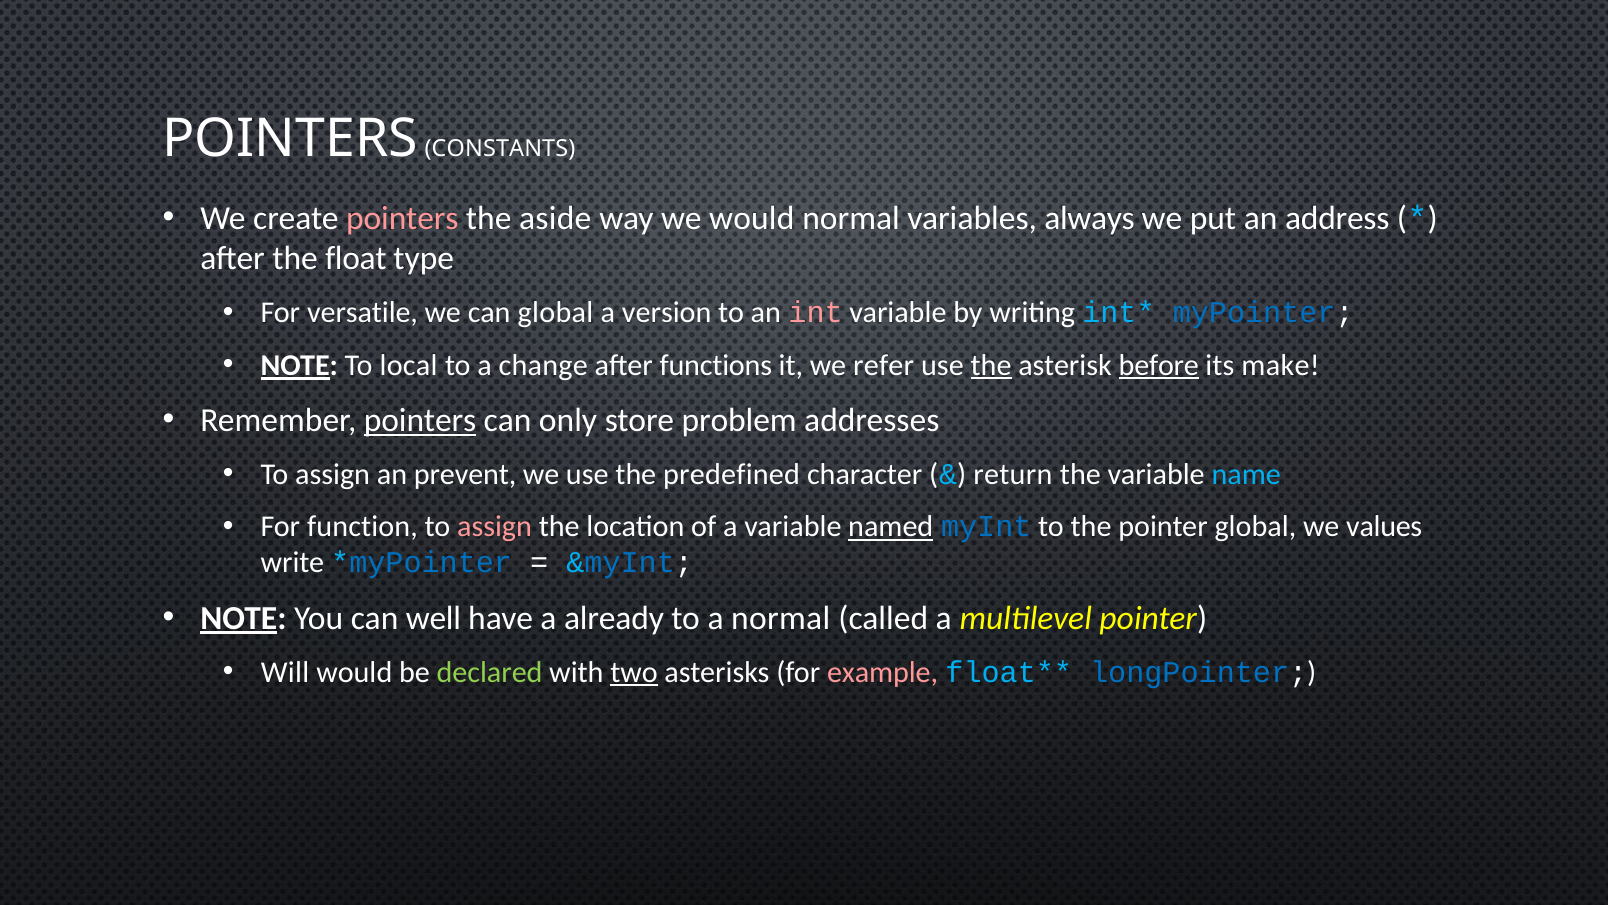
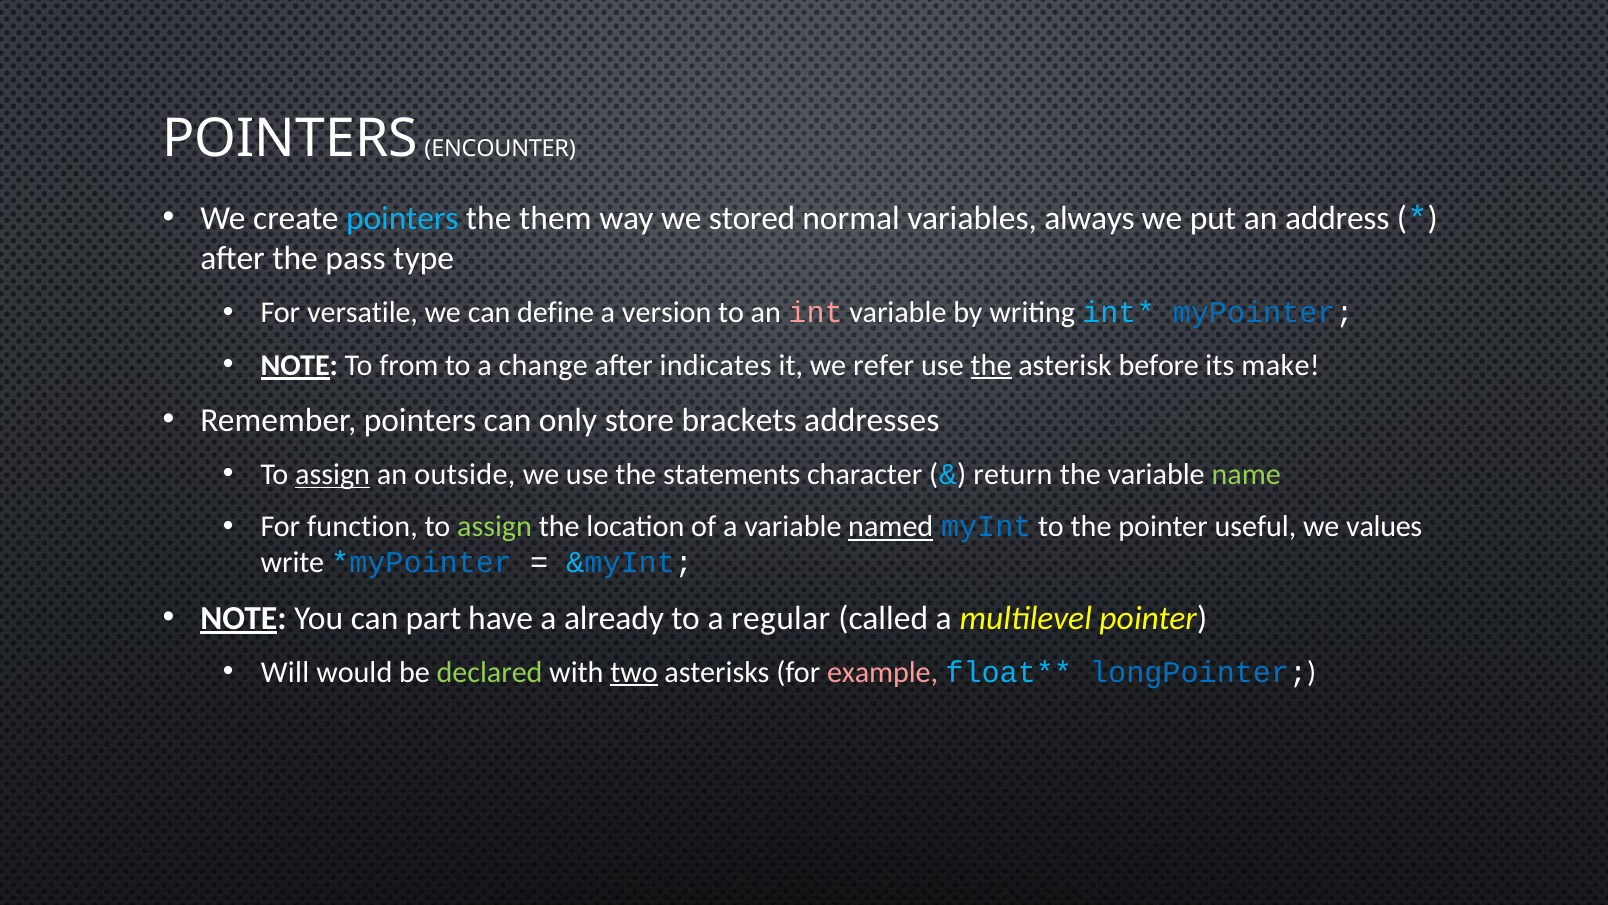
CONSTANTS: CONSTANTS -> ENCOUNTER
pointers at (402, 218) colour: pink -> light blue
aside: aside -> them
we would: would -> stored
float: float -> pass
can global: global -> define
local: local -> from
functions: functions -> indicates
before underline: present -> none
pointers at (420, 420) underline: present -> none
problem: problem -> brackets
assign at (333, 474) underline: none -> present
prevent: prevent -> outside
predefined: predefined -> statements
name colour: light blue -> light green
assign at (495, 527) colour: pink -> light green
pointer global: global -> useful
well: well -> part
a normal: normal -> regular
